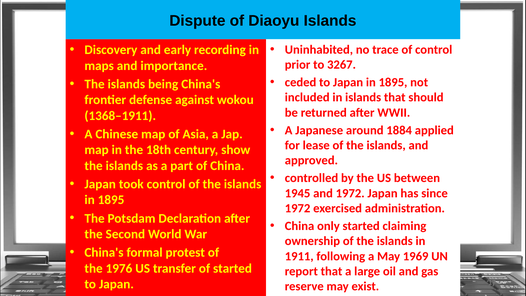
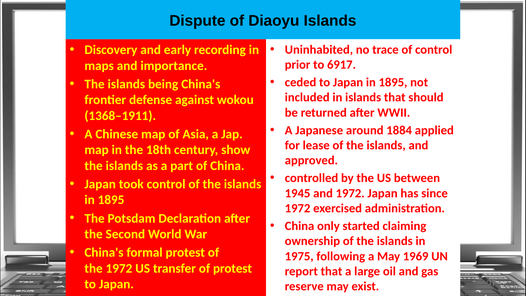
3267: 3267 -> 6917
1911: 1911 -> 1975
the 1976: 1976 -> 1972
of started: started -> protest
